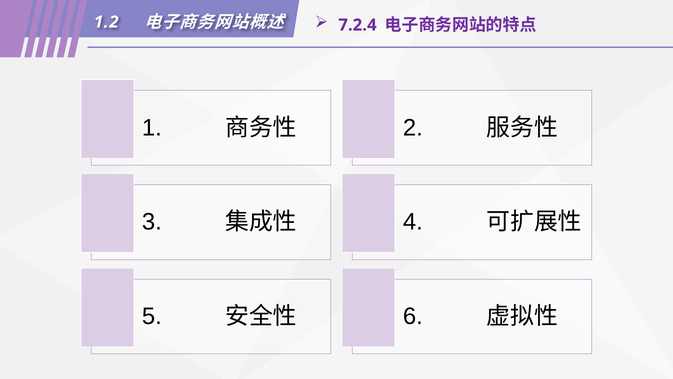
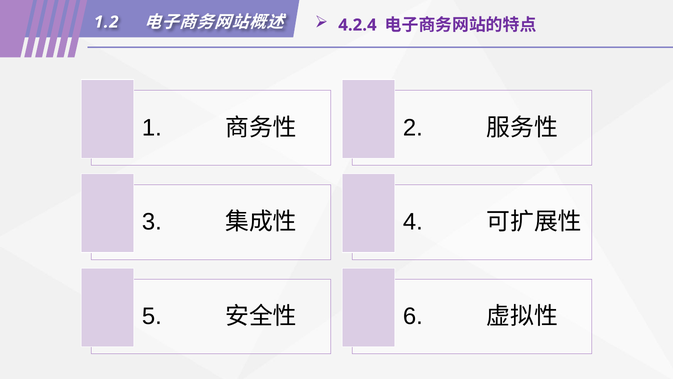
7.2.4: 7.2.4 -> 4.2.4
